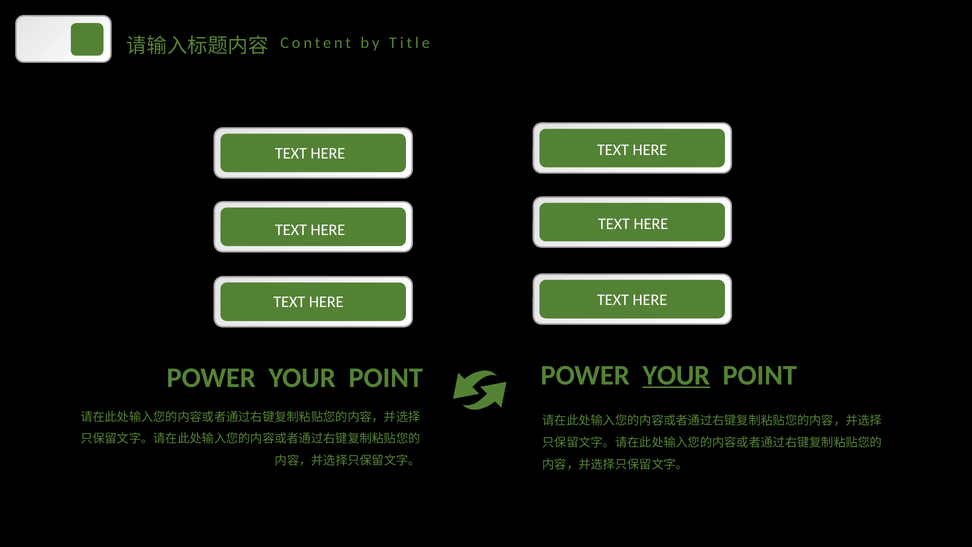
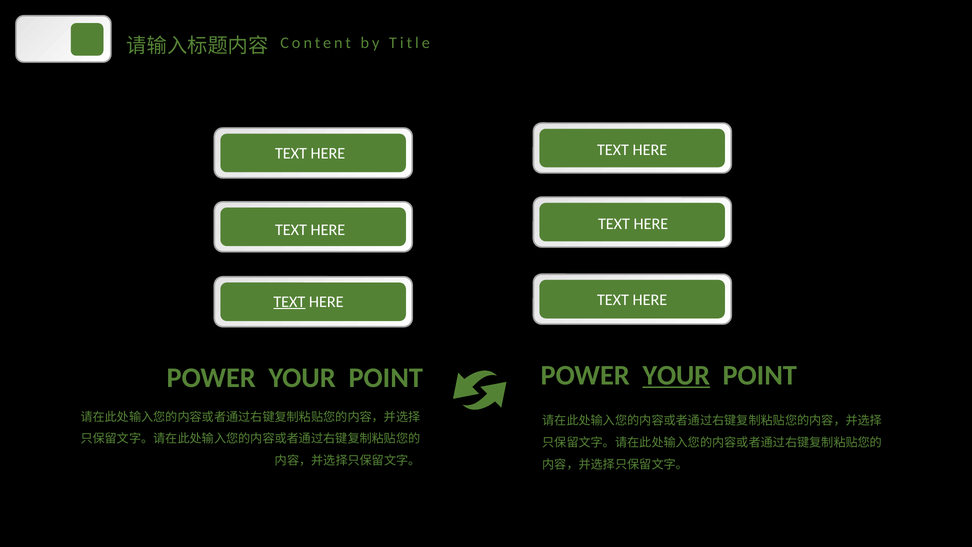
TEXT at (289, 302) underline: none -> present
